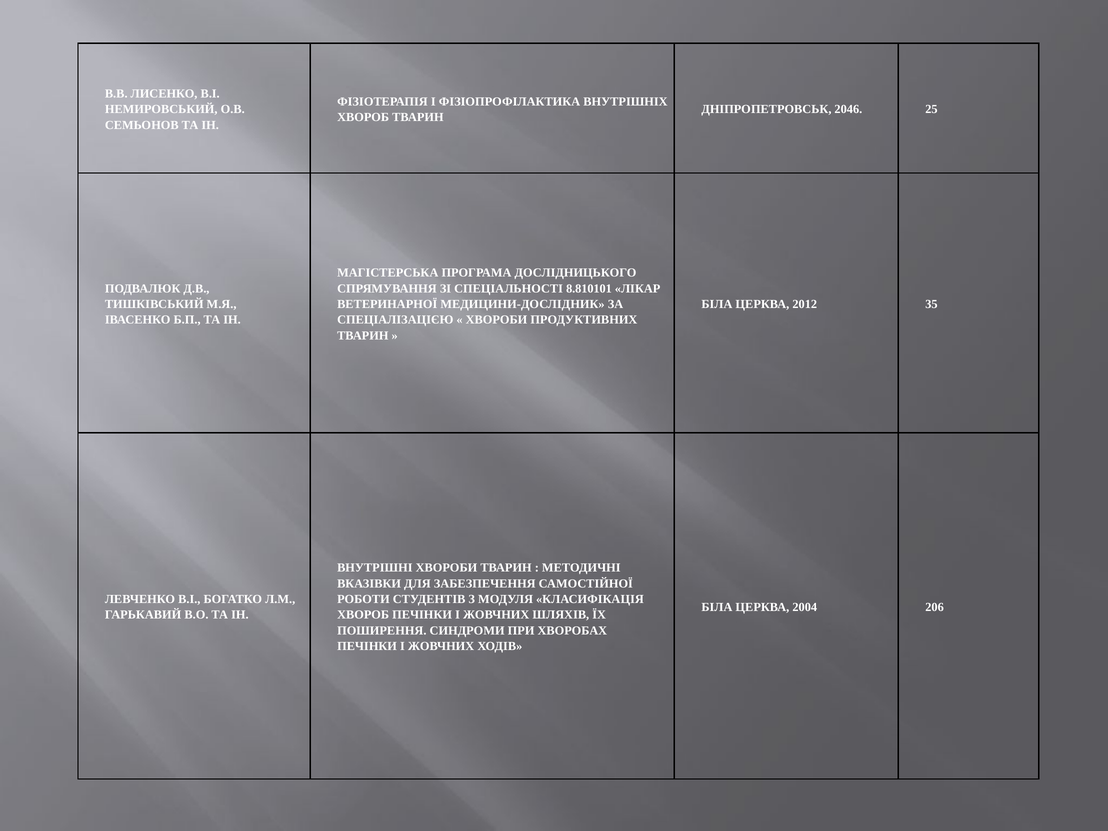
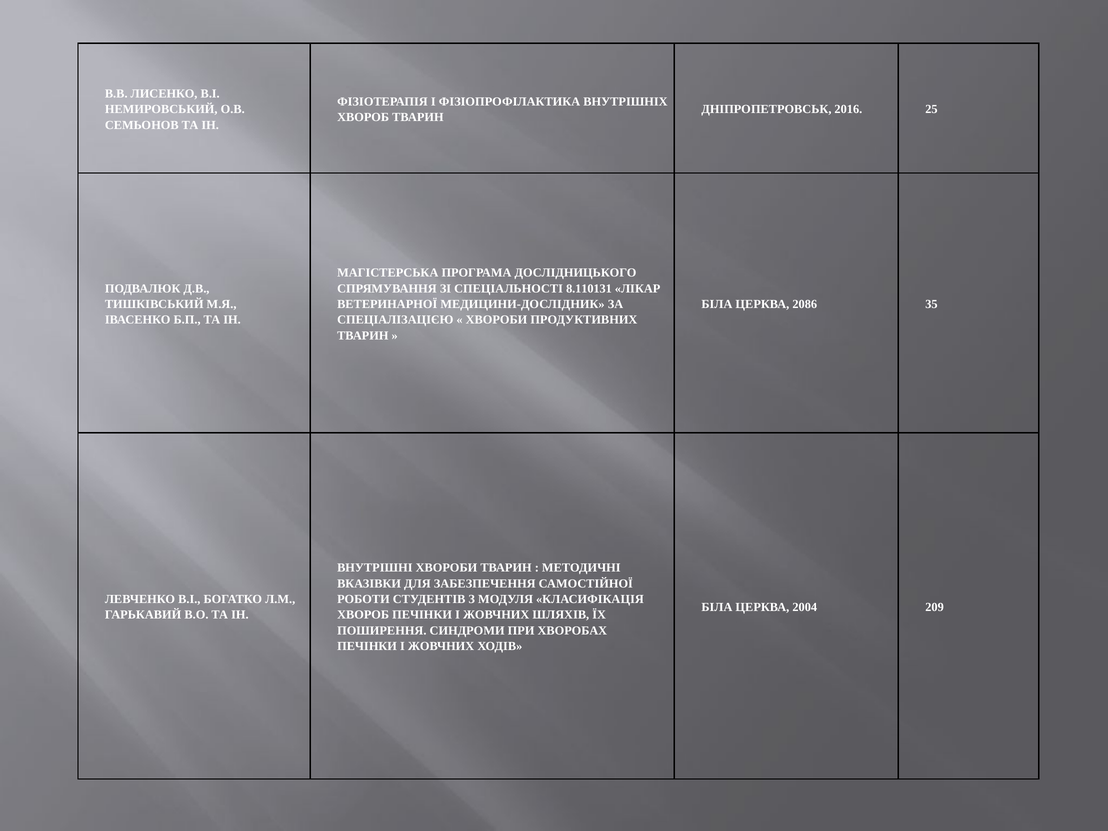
2046: 2046 -> 2016
8.810101: 8.810101 -> 8.110131
2012: 2012 -> 2086
206: 206 -> 209
